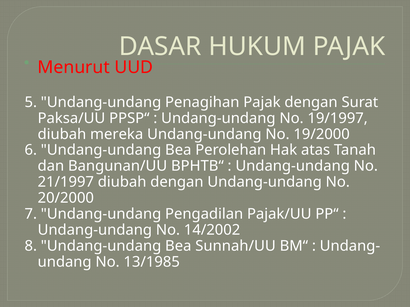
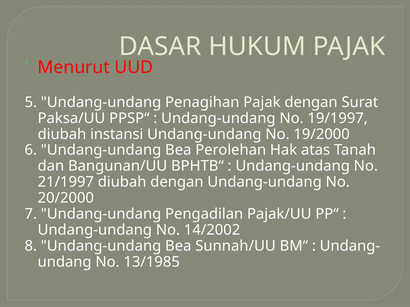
mereka: mereka -> instansi
